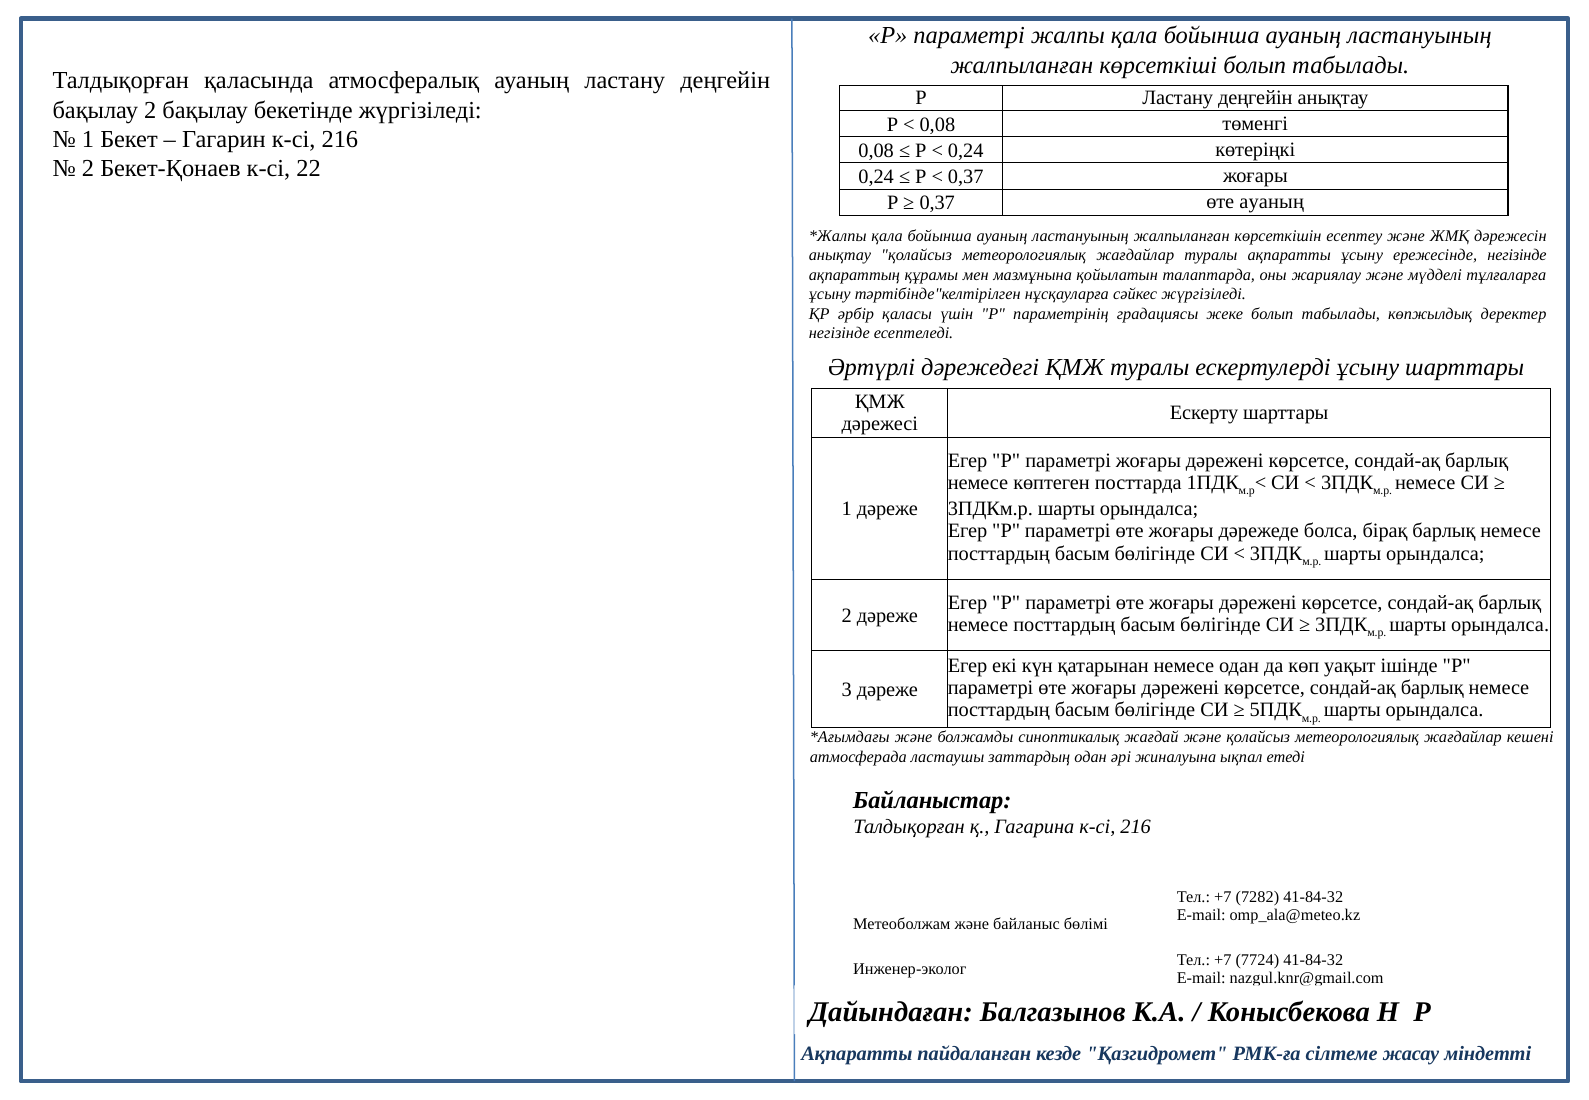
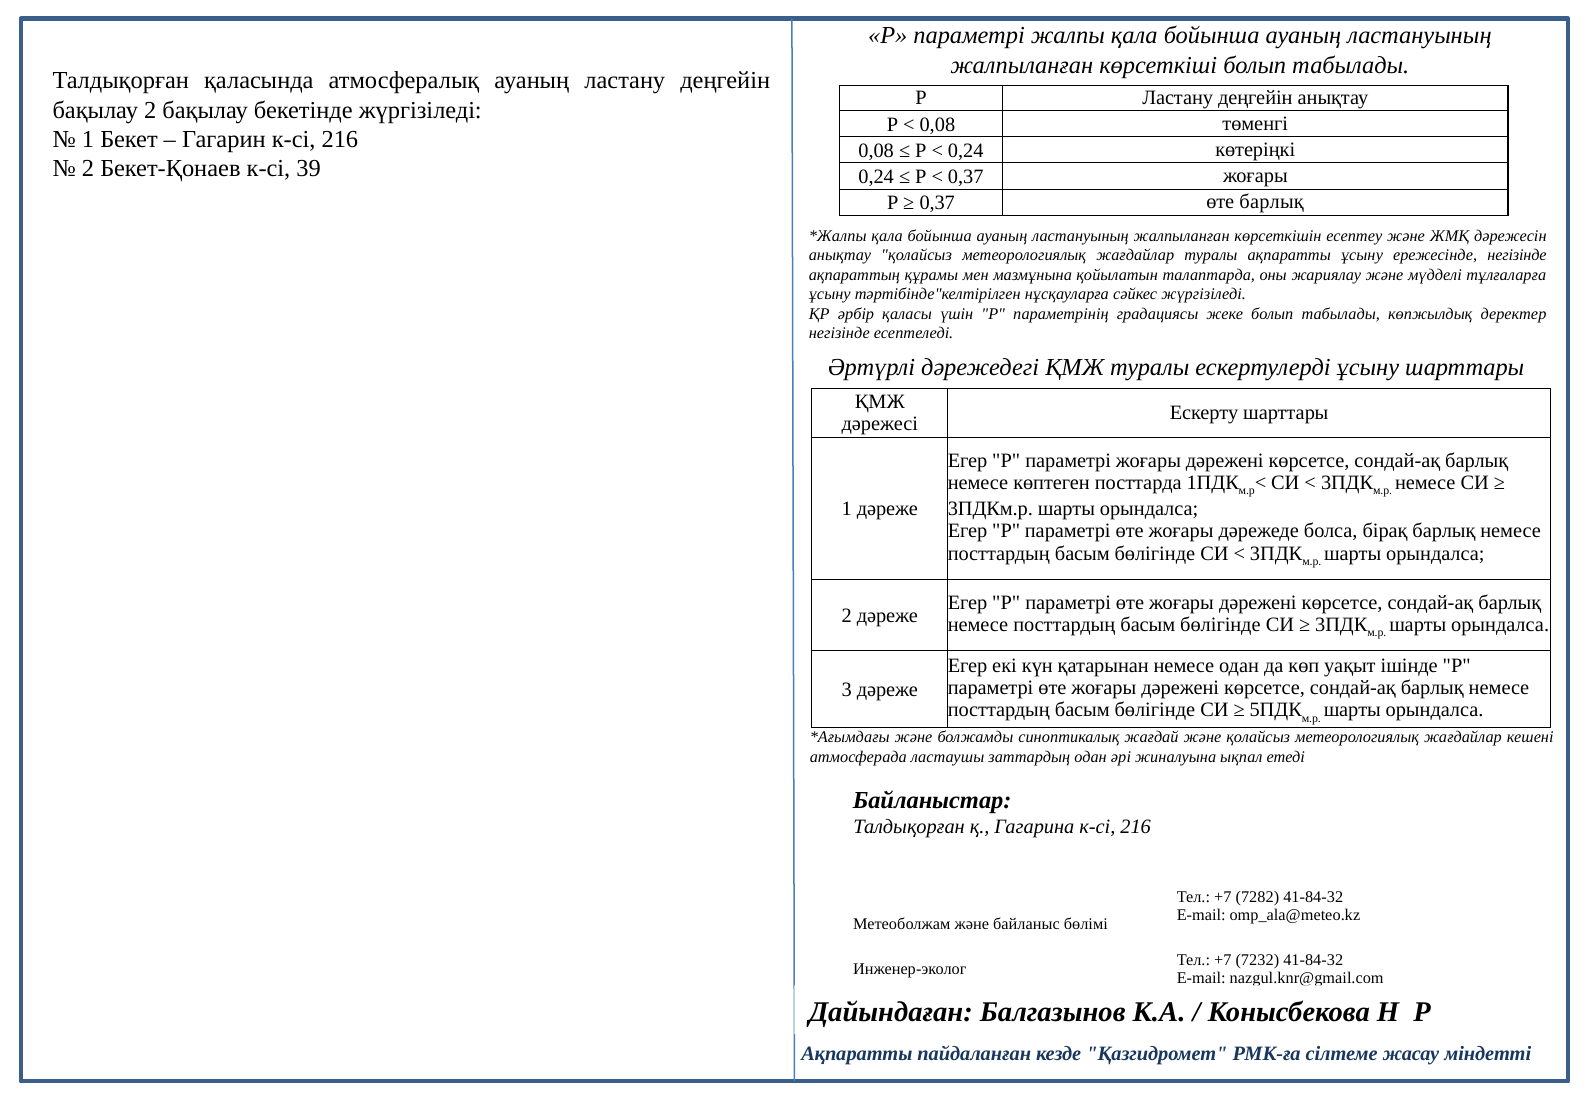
22: 22 -> 39
өте ауаның: ауаның -> барлық
7724: 7724 -> 7232
